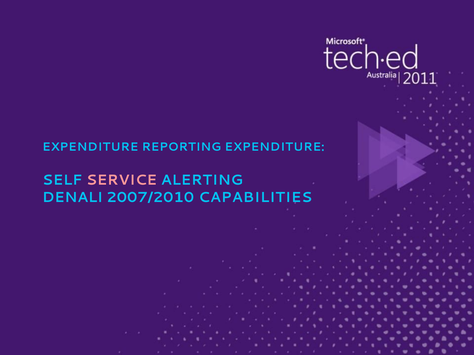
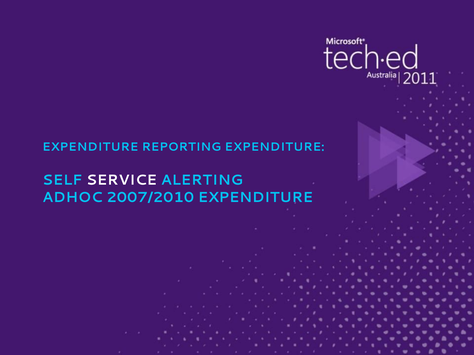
SERVICE colour: pink -> white
DENALI: DENALI -> ADHOC
2007/2010 CAPABILITIES: CAPABILITIES -> EXPENDITURE
